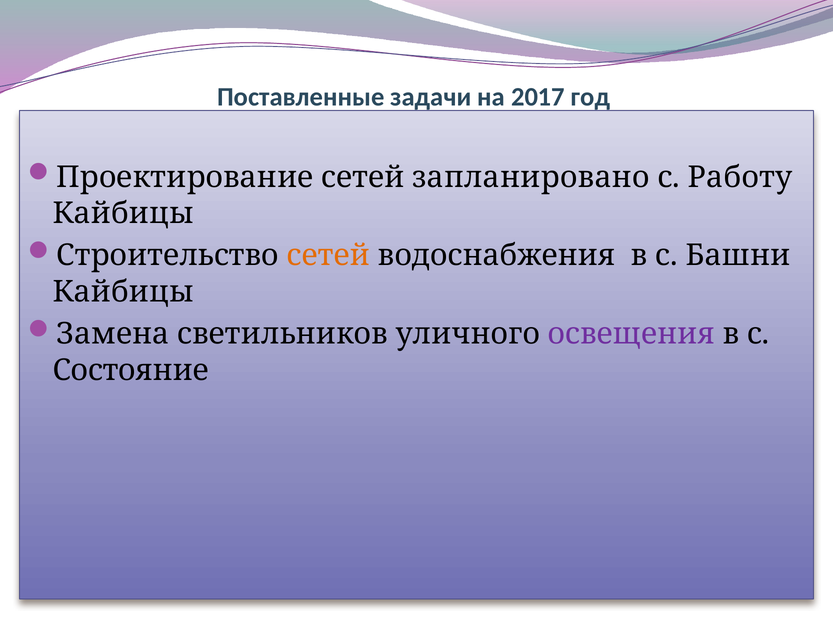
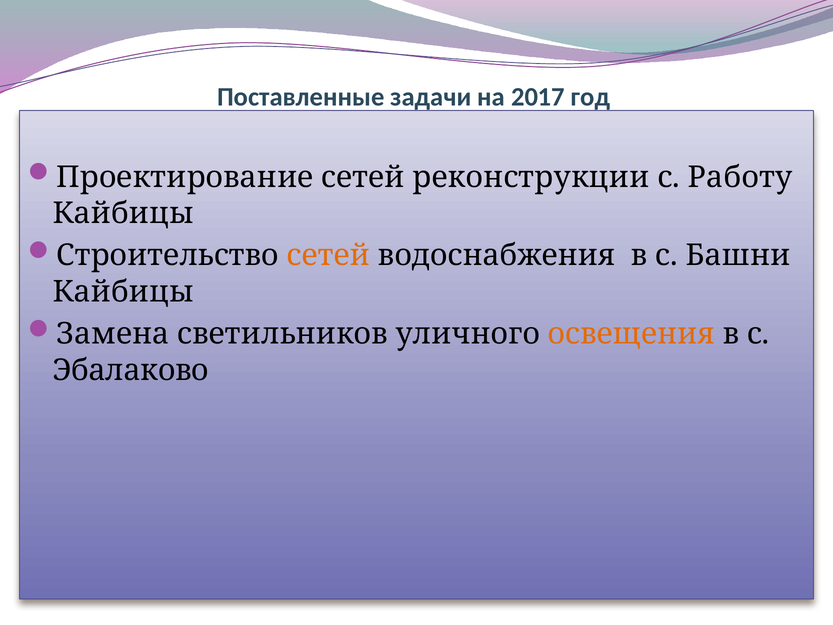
запланировано: запланировано -> реконструкции
освещения colour: purple -> orange
Состояние: Состояние -> Эбалаково
